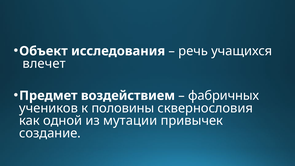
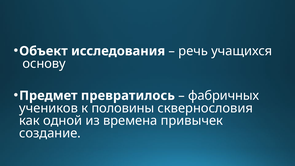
влечет: влечет -> основу
воздействием: воздействием -> превратилось
мутации: мутации -> времена
